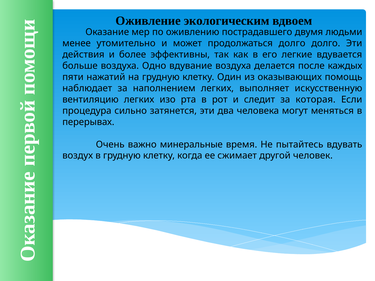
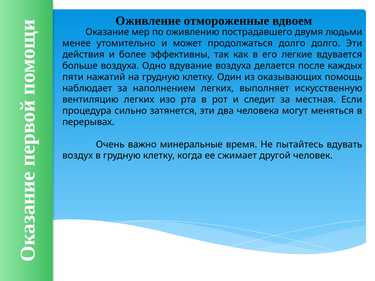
экологическим: экологическим -> отмороженные
которая: которая -> местная
